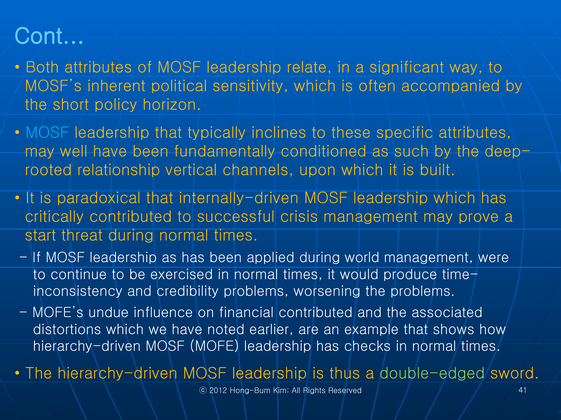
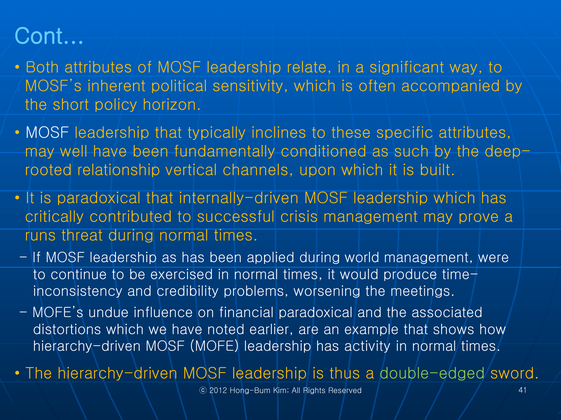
MOSF at (47, 133) colour: light blue -> white
start: start -> runs
the problems: problems -> meetings
financial contributed: contributed -> paradoxical
checks: checks -> activity
